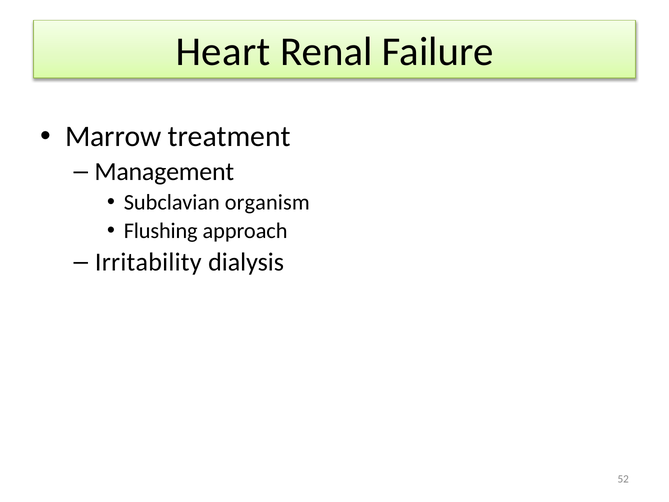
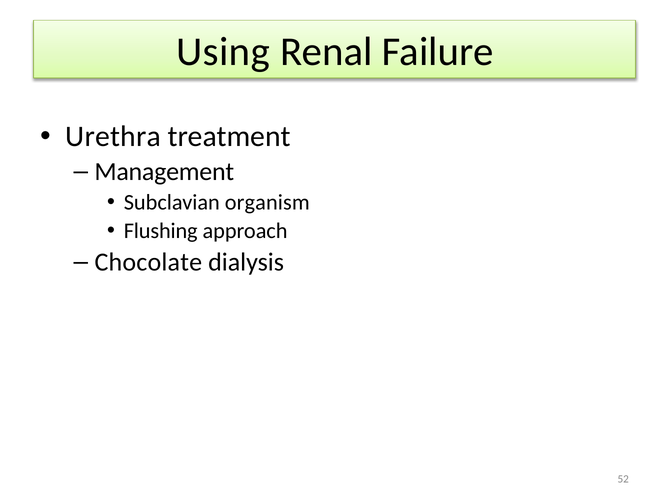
Heart: Heart -> Using
Marrow: Marrow -> Urethra
Irritability: Irritability -> Chocolate
